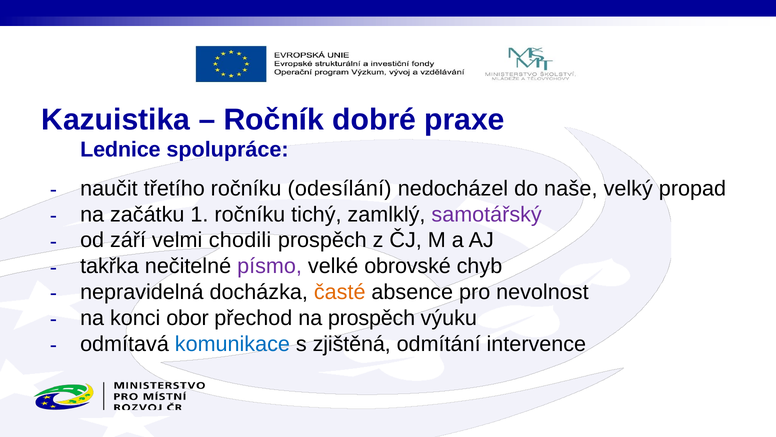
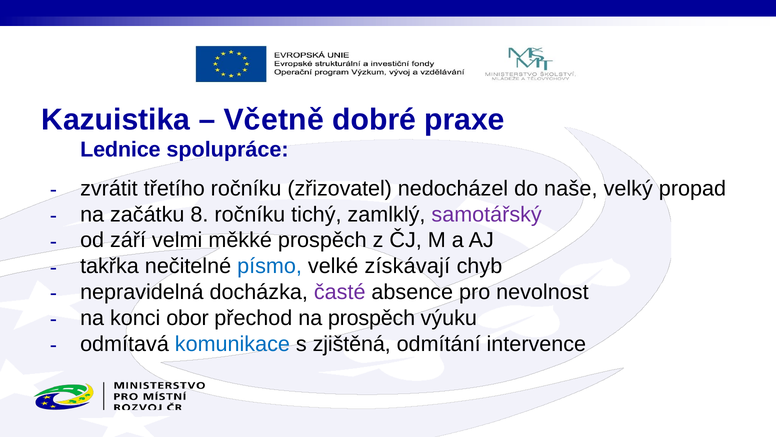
Ročník: Ročník -> Včetně
naučit: naučit -> zvrátit
odesílání: odesílání -> zřizovatel
1: 1 -> 8
chodili: chodili -> měkké
písmo colour: purple -> blue
obrovské: obrovské -> získávají
časté colour: orange -> purple
